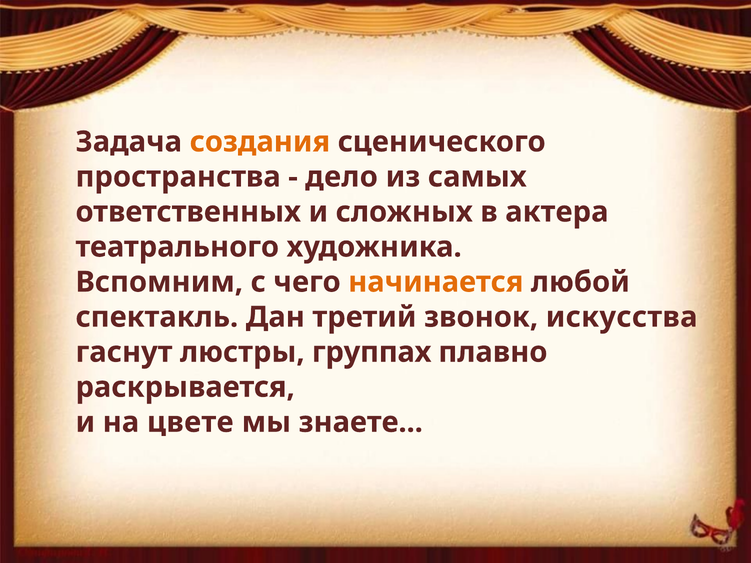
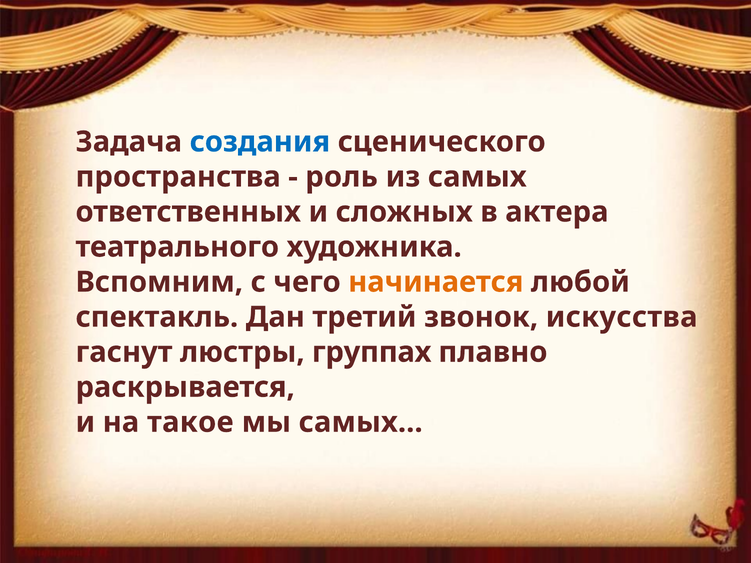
создания colour: orange -> blue
дело: дело -> роль
цвете: цвете -> такое
мы знаете: знаете -> самых
